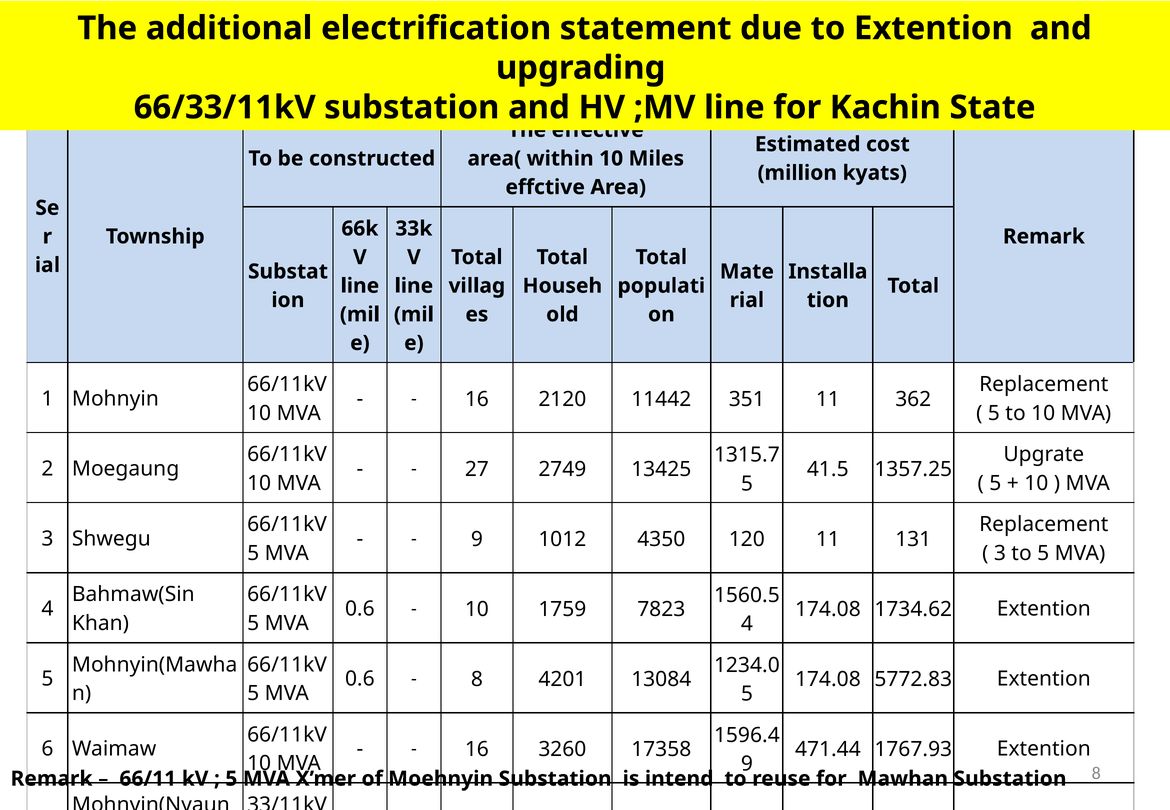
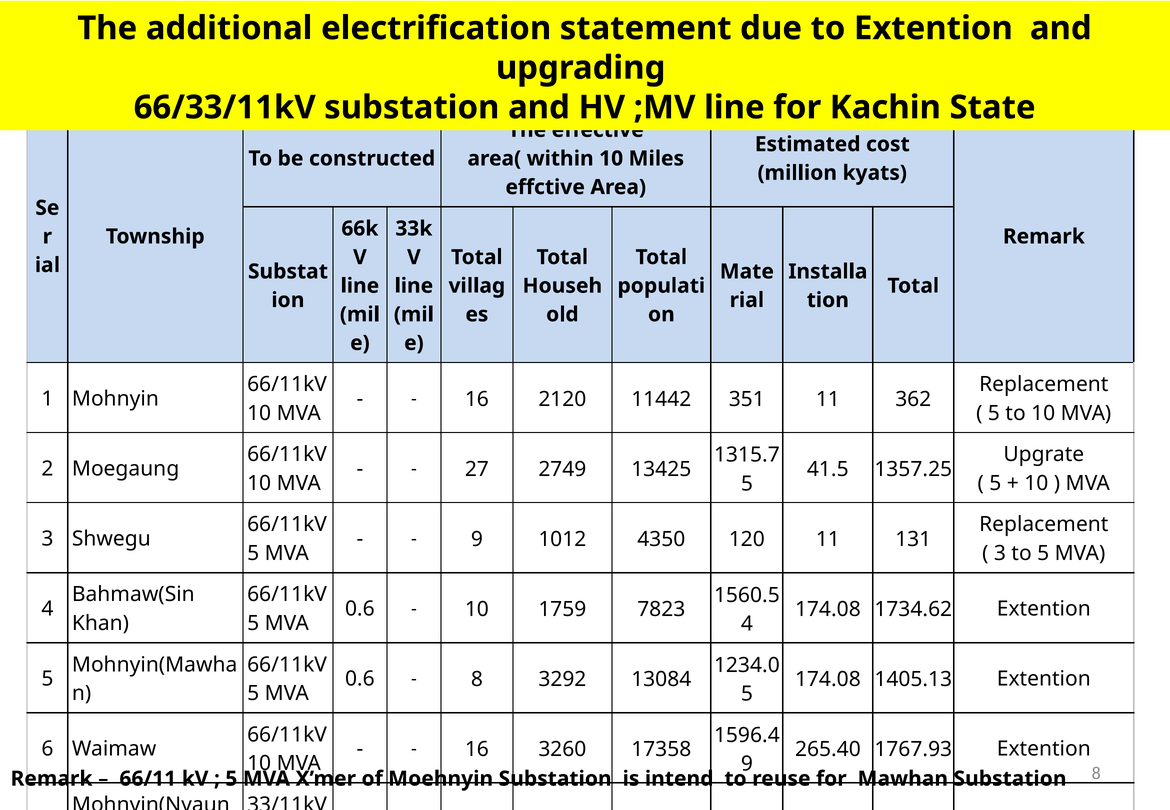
4201: 4201 -> 3292
5772.83: 5772.83 -> 1405.13
471.44: 471.44 -> 265.40
